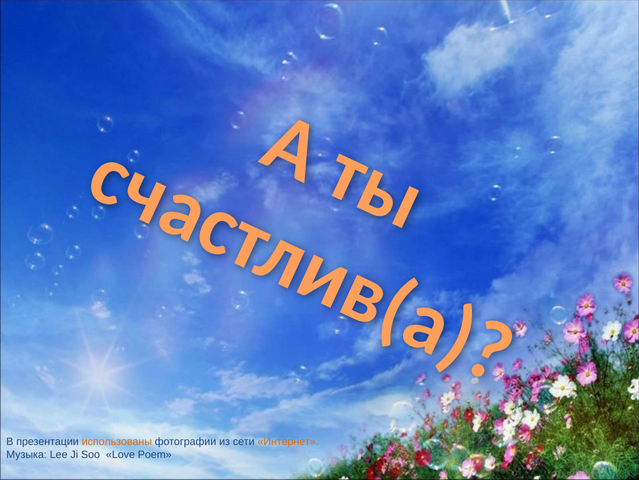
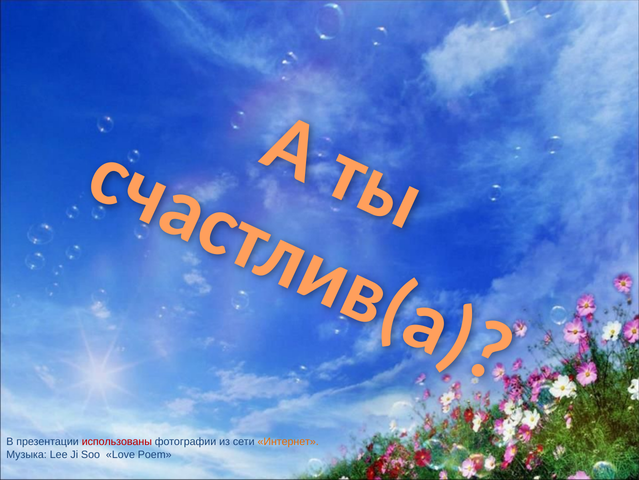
использованы colour: orange -> red
